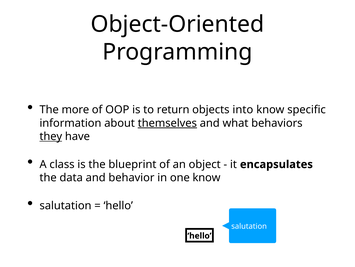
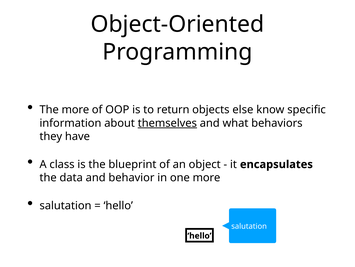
into: into -> else
they underline: present -> none
one know: know -> more
